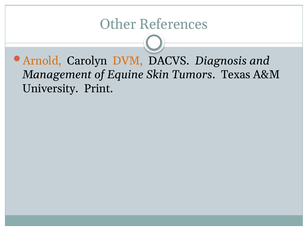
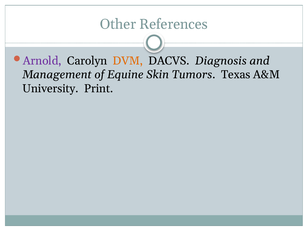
Arnold colour: orange -> purple
